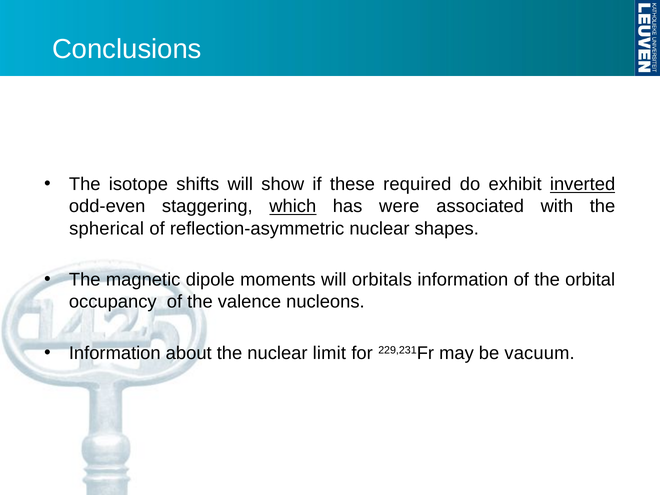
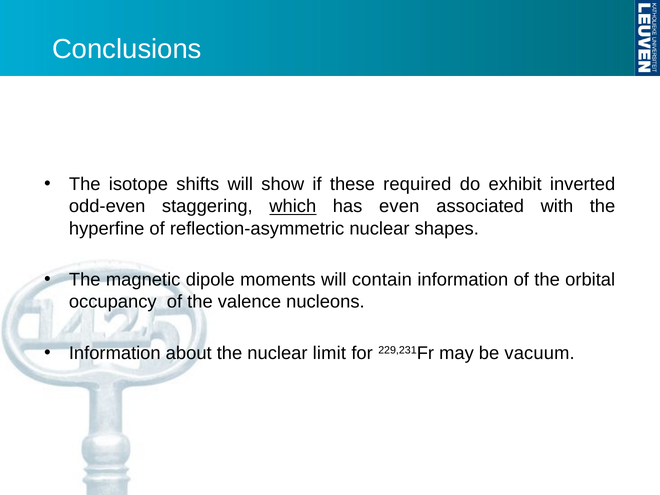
inverted underline: present -> none
were: were -> even
spherical: spherical -> hyperfine
orbitals: orbitals -> contain
